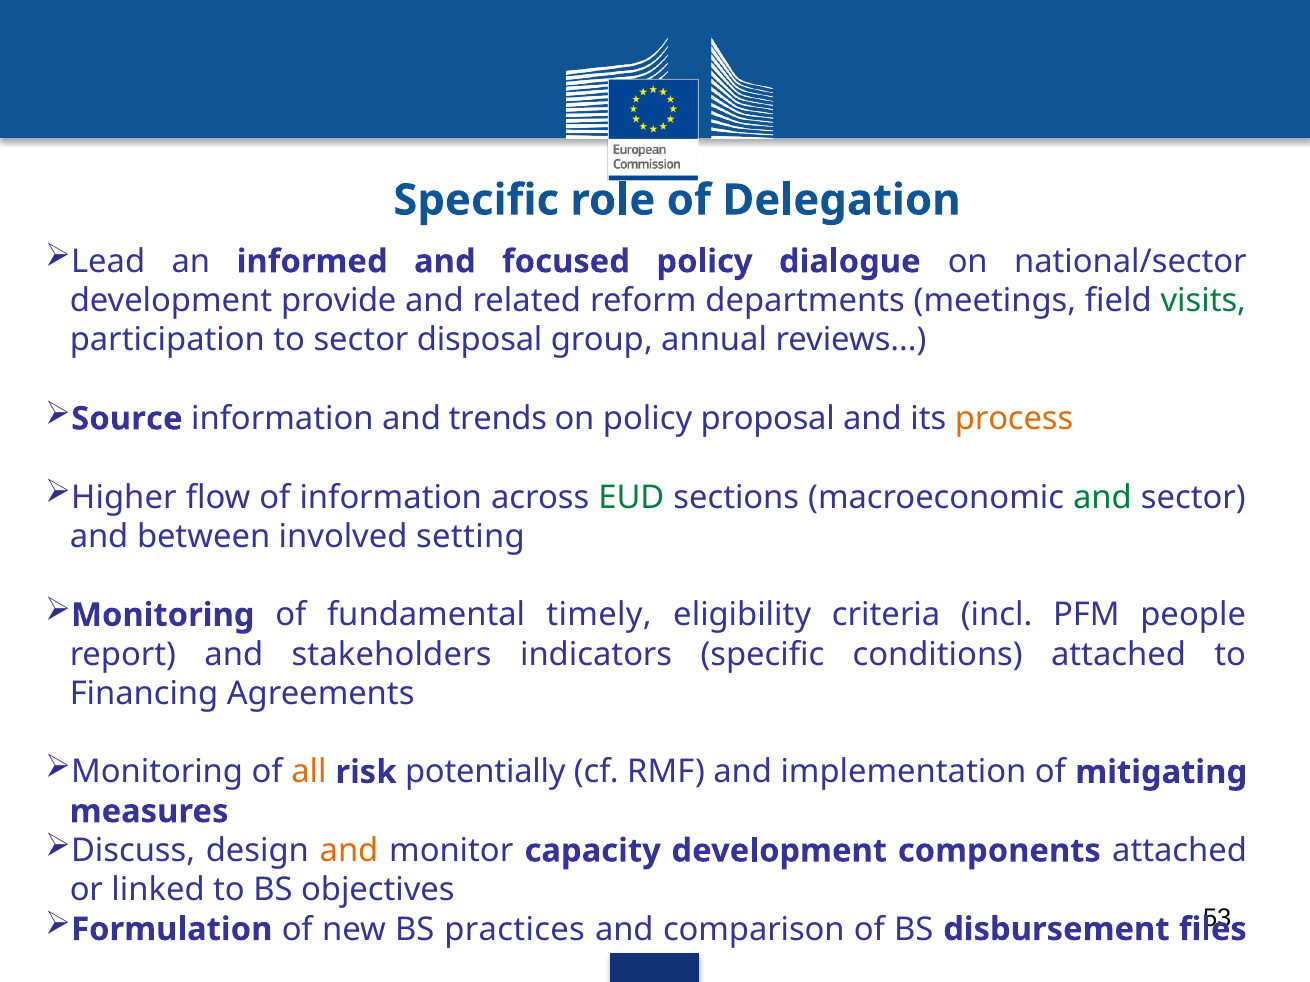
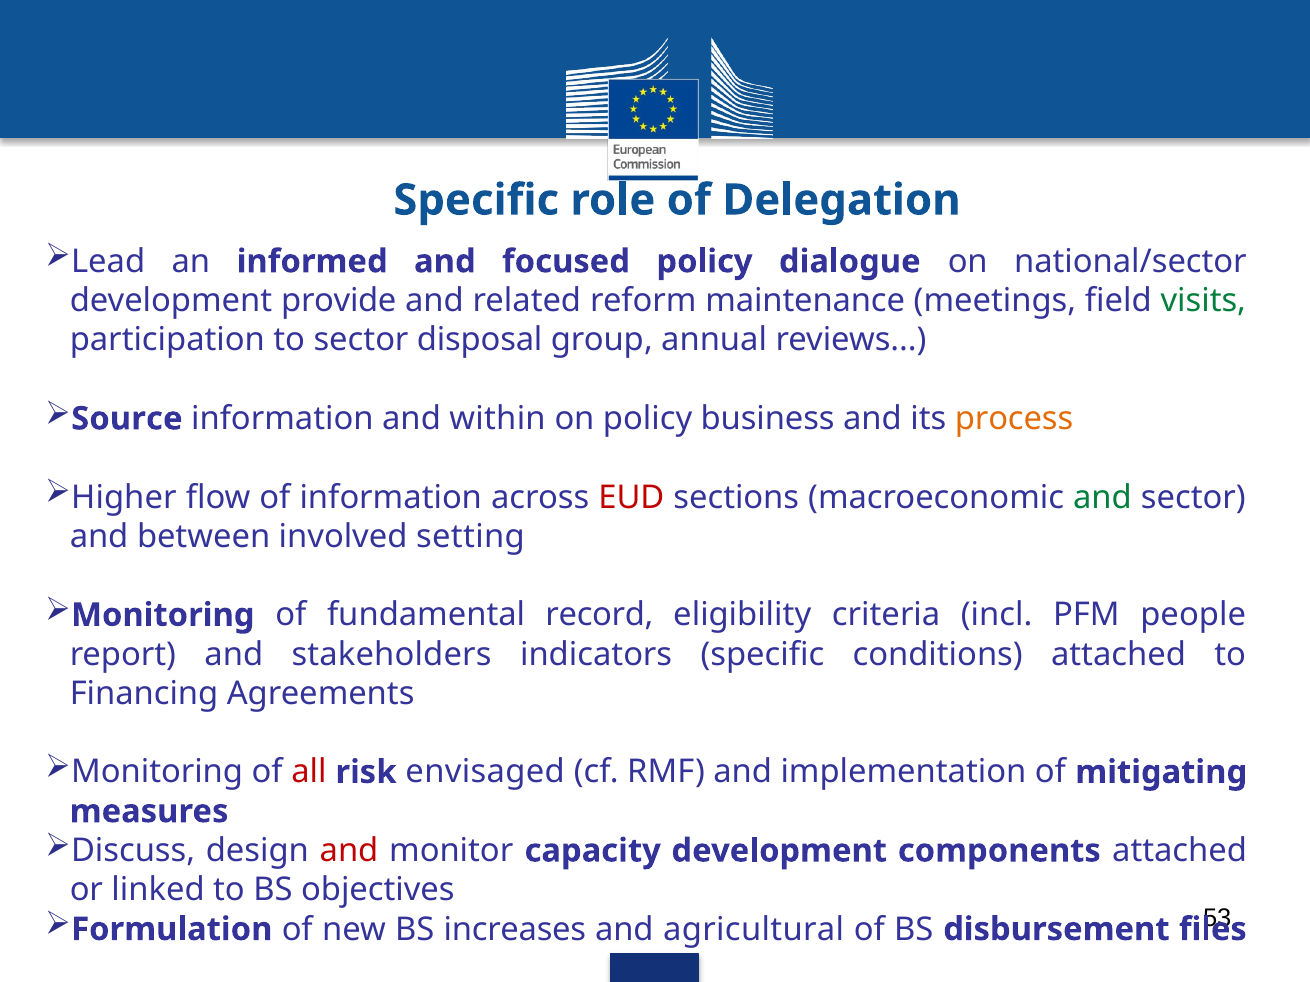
departments: departments -> maintenance
trends: trends -> within
proposal: proposal -> business
EUD colour: green -> red
timely: timely -> record
all colour: orange -> red
potentially: potentially -> envisaged
and at (349, 851) colour: orange -> red
practices: practices -> increases
comparison: comparison -> agricultural
